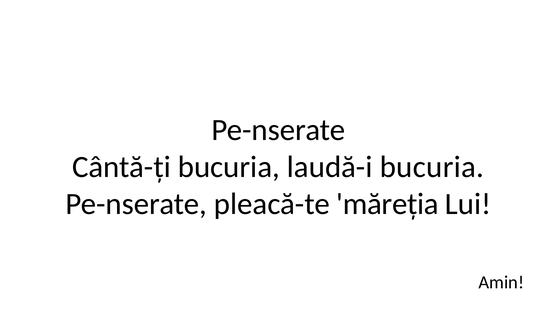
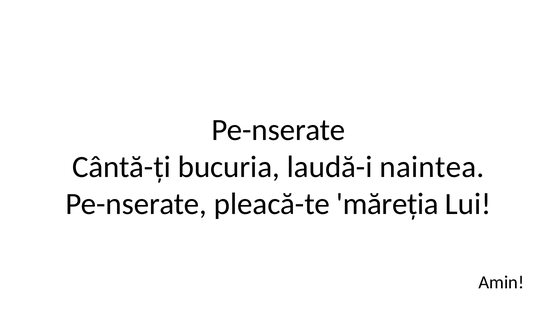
laudă-i bucuria: bucuria -> naintea
